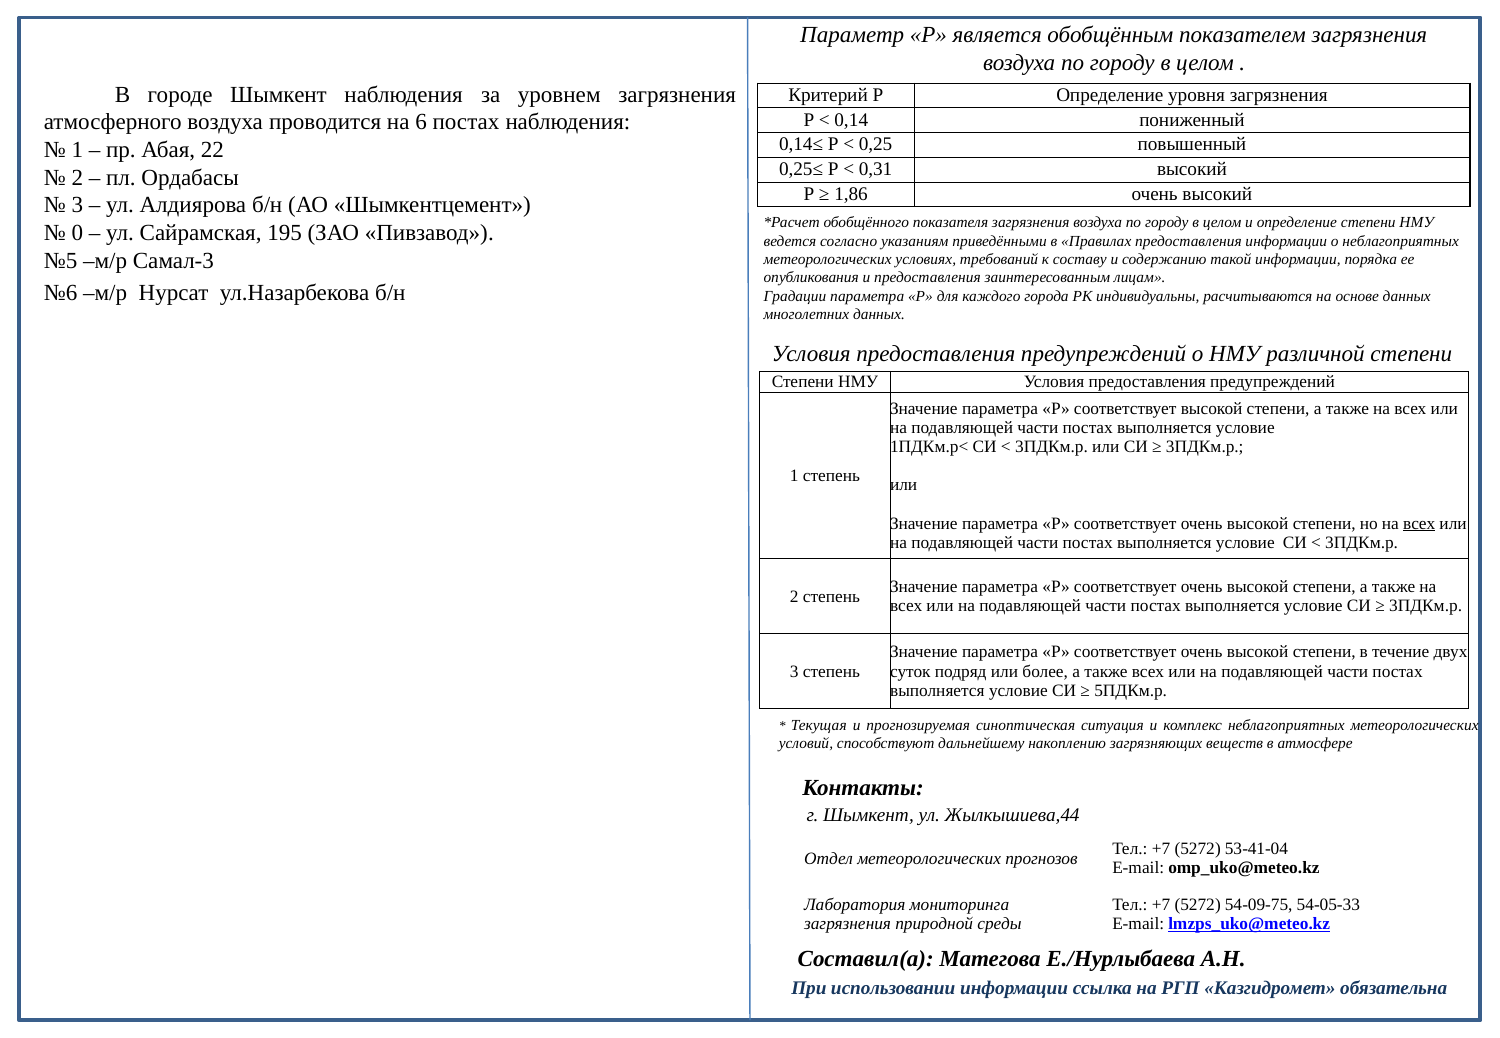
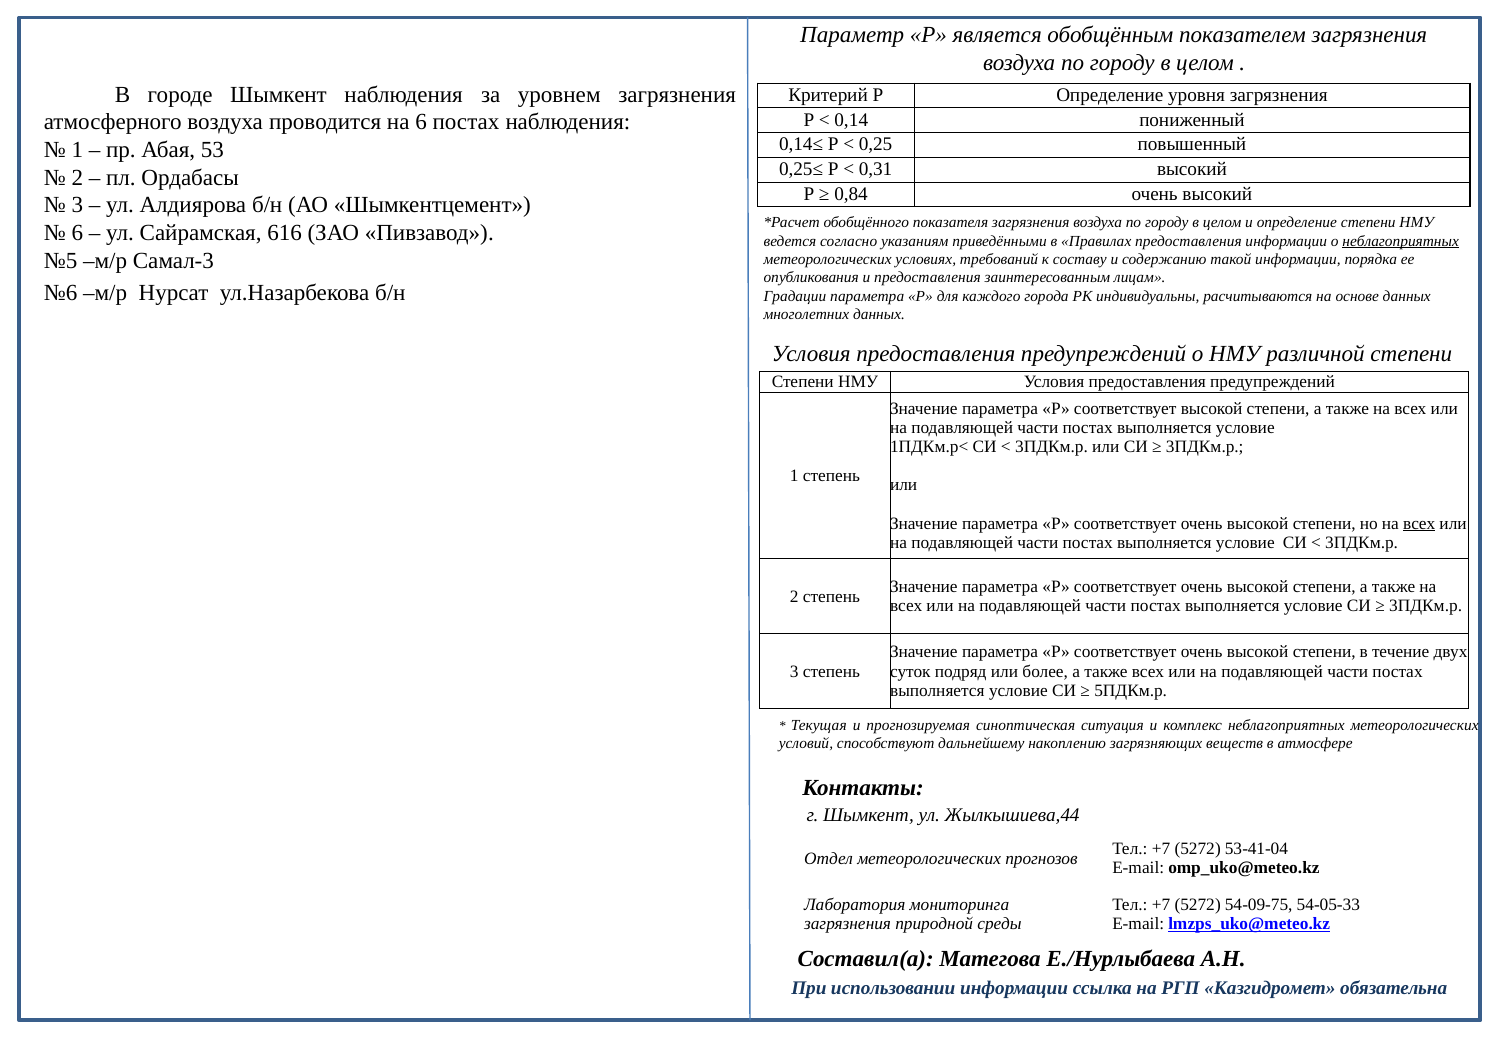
22: 22 -> 53
1,86: 1,86 -> 0,84
0 at (77, 233): 0 -> 6
195: 195 -> 616
неблагоприятных at (1401, 241) underline: none -> present
